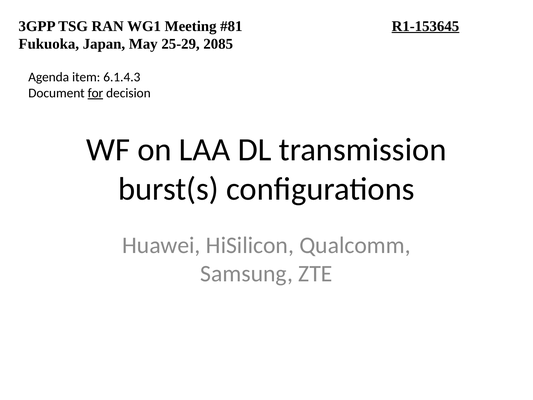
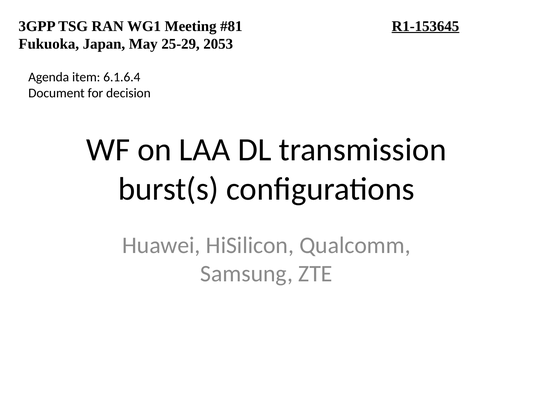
2085: 2085 -> 2053
6.1.4.3: 6.1.4.3 -> 6.1.6.4
for underline: present -> none
